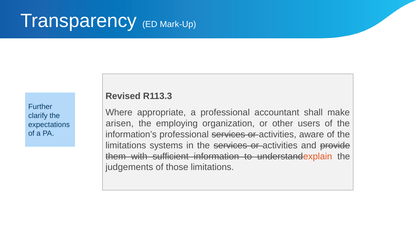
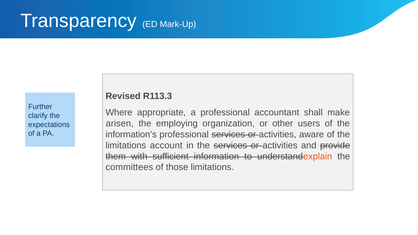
systems: systems -> account
judgements: judgements -> committees
